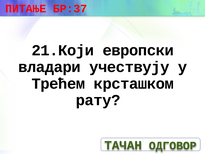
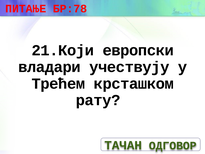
БР:37: БР:37 -> БР:78
